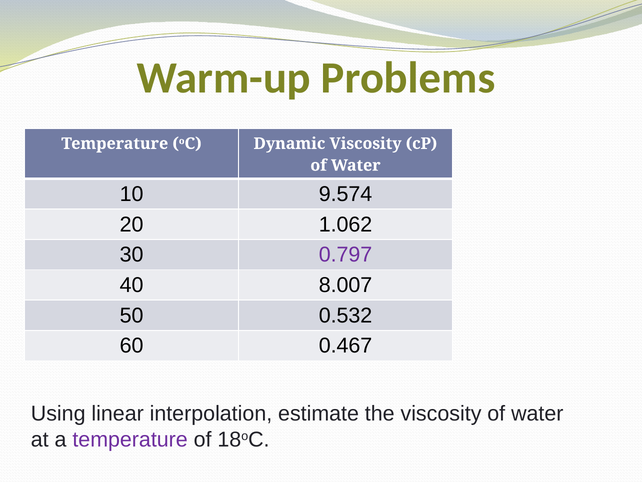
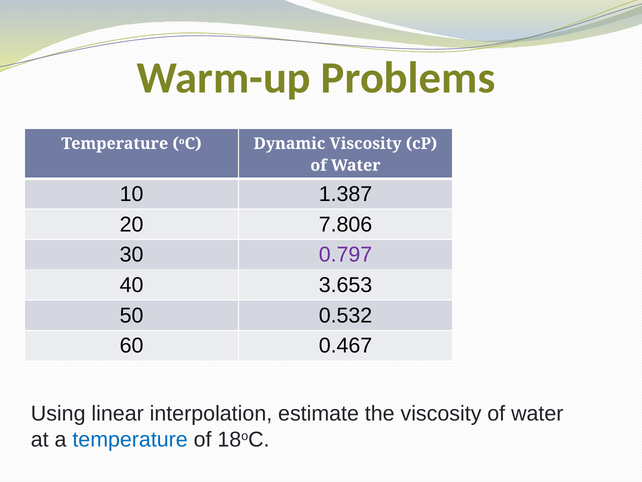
9.574: 9.574 -> 1.387
1.062: 1.062 -> 7.806
8.007: 8.007 -> 3.653
temperature at (130, 439) colour: purple -> blue
